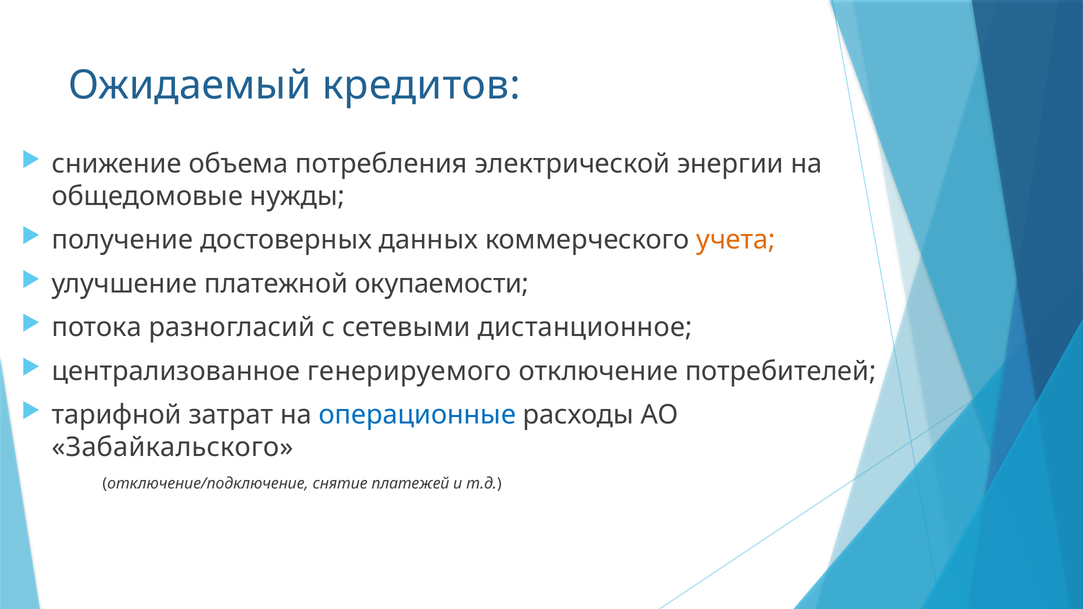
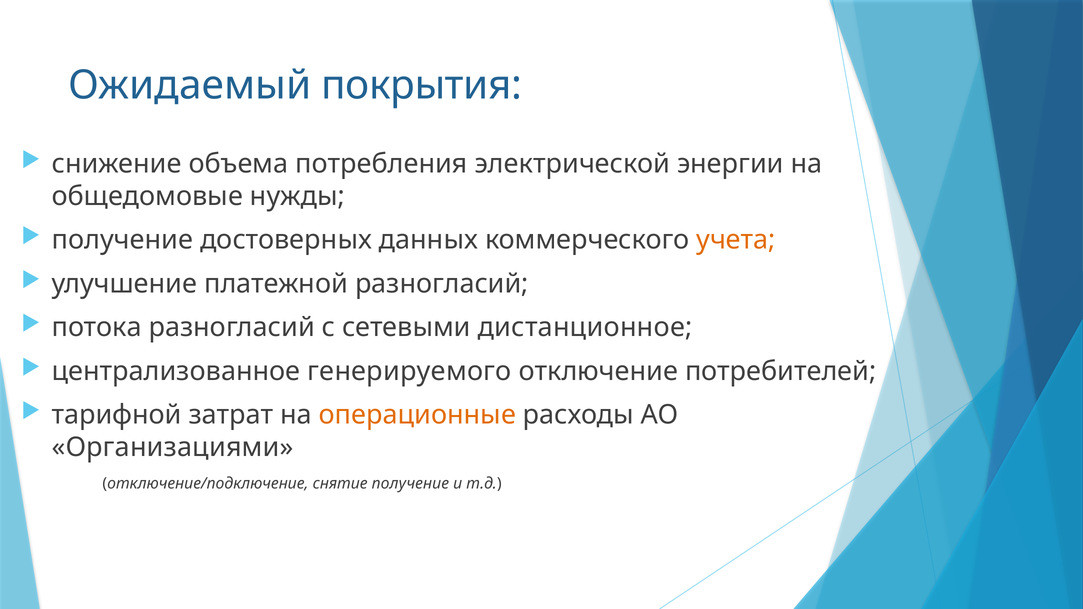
кредитов: кредитов -> покрытия
платежной окупаемости: окупаемости -> разногласий
операционные colour: blue -> orange
Забайкальского: Забайкальского -> Организациями
снятие платежей: платежей -> получение
